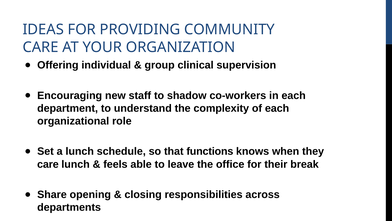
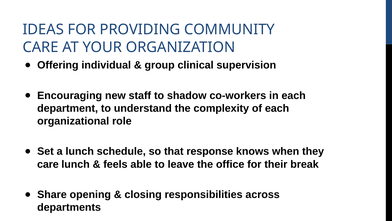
functions: functions -> response
